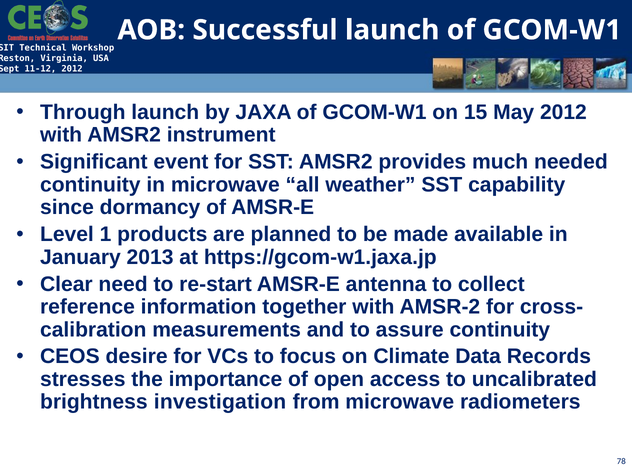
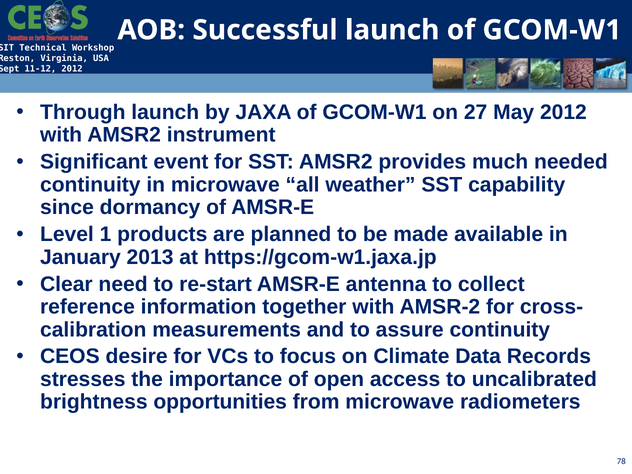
15: 15 -> 27
investigation: investigation -> opportunities
